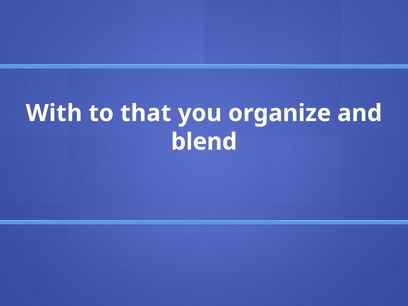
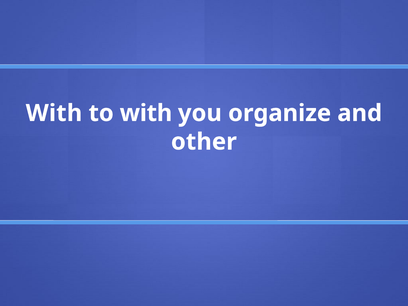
to that: that -> with
blend: blend -> other
